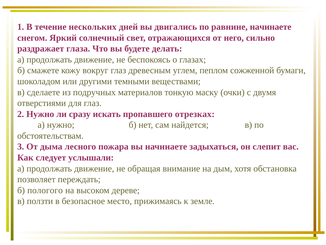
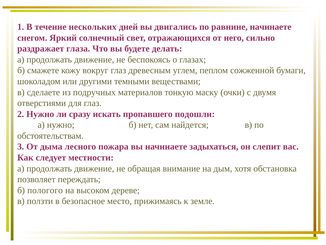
отрезках: отрезках -> подошли
услышали: услышали -> местности
